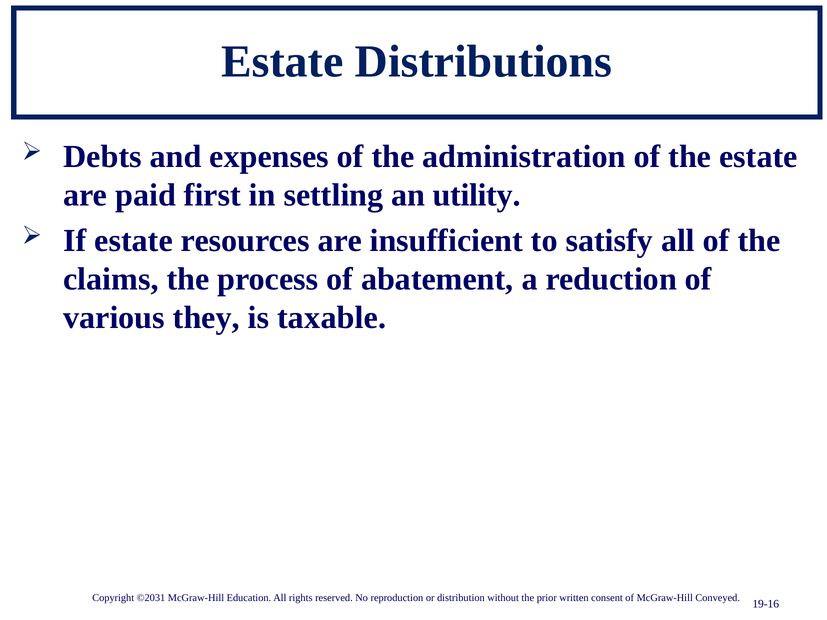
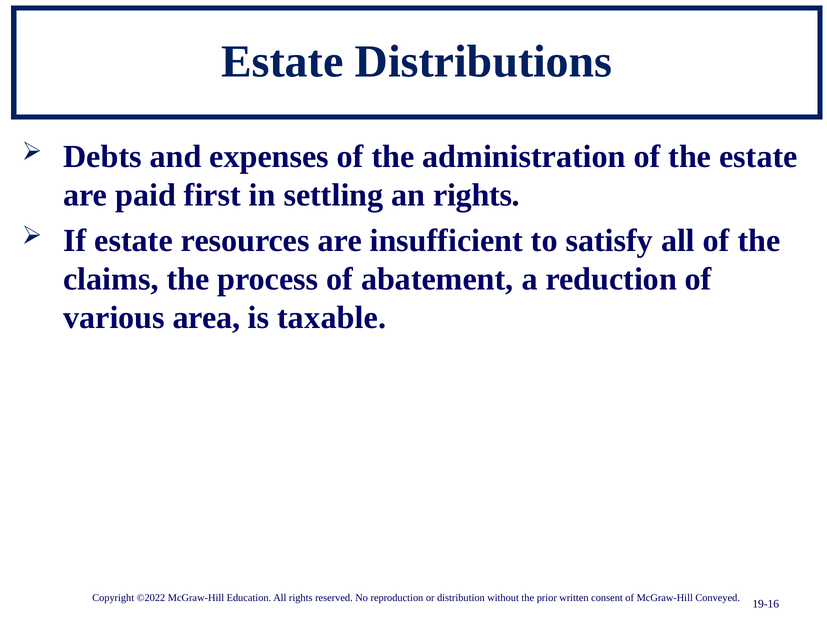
an utility: utility -> rights
they: they -> area
©2031: ©2031 -> ©2022
